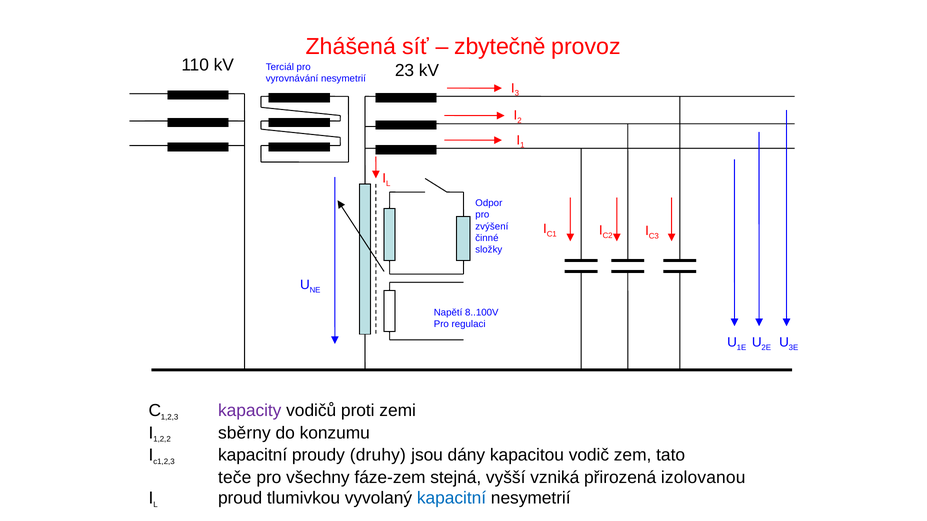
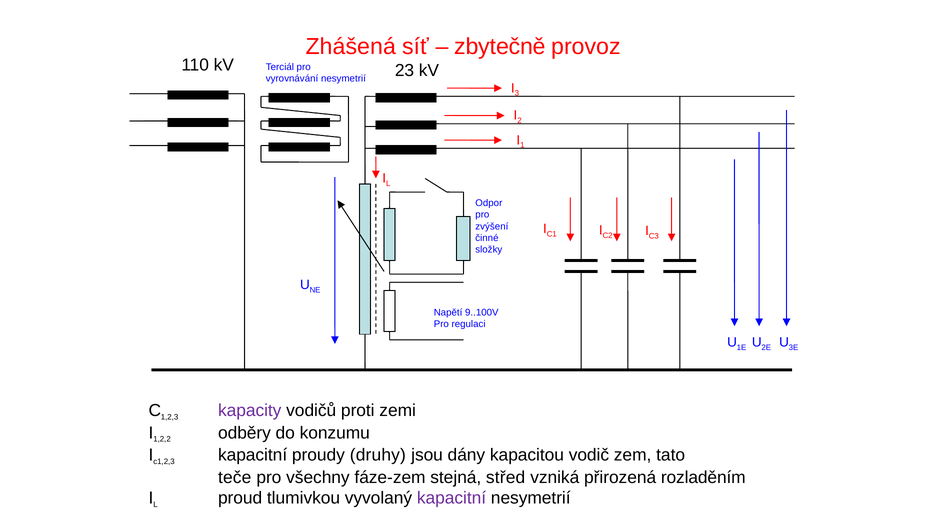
8..100V: 8..100V -> 9..100V
sběrny: sběrny -> odběry
vyšší: vyšší -> střed
izolovanou: izolovanou -> rozladěním
kapacitní at (451, 499) colour: blue -> purple
